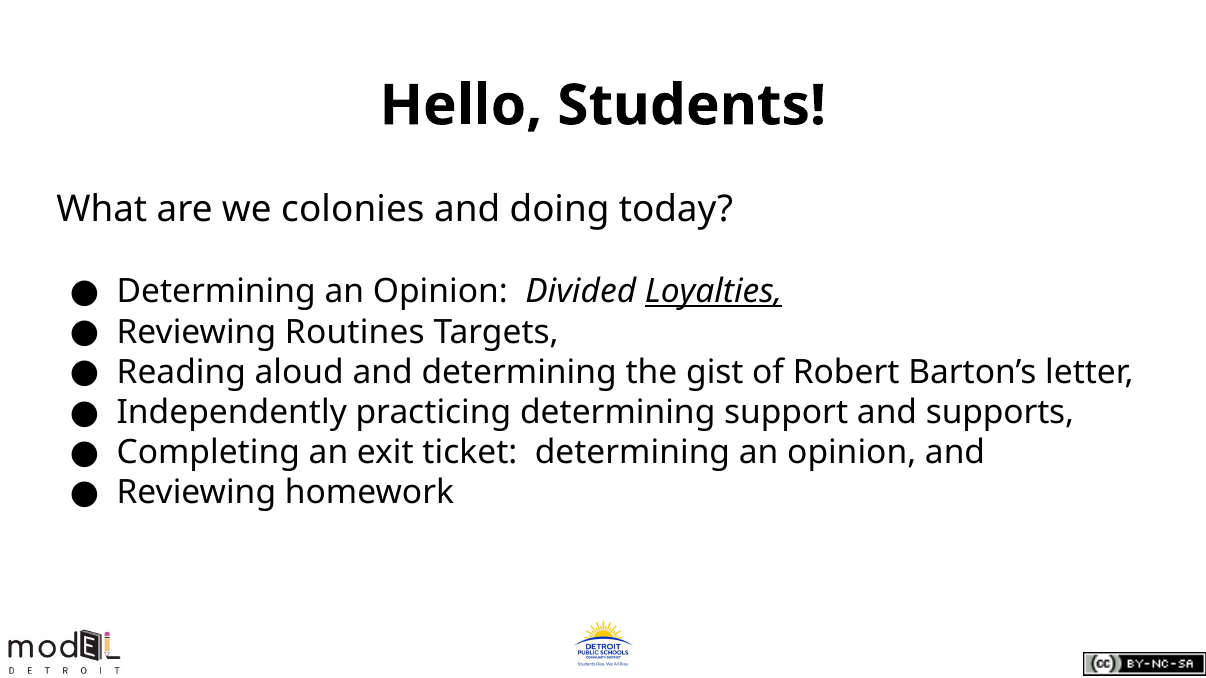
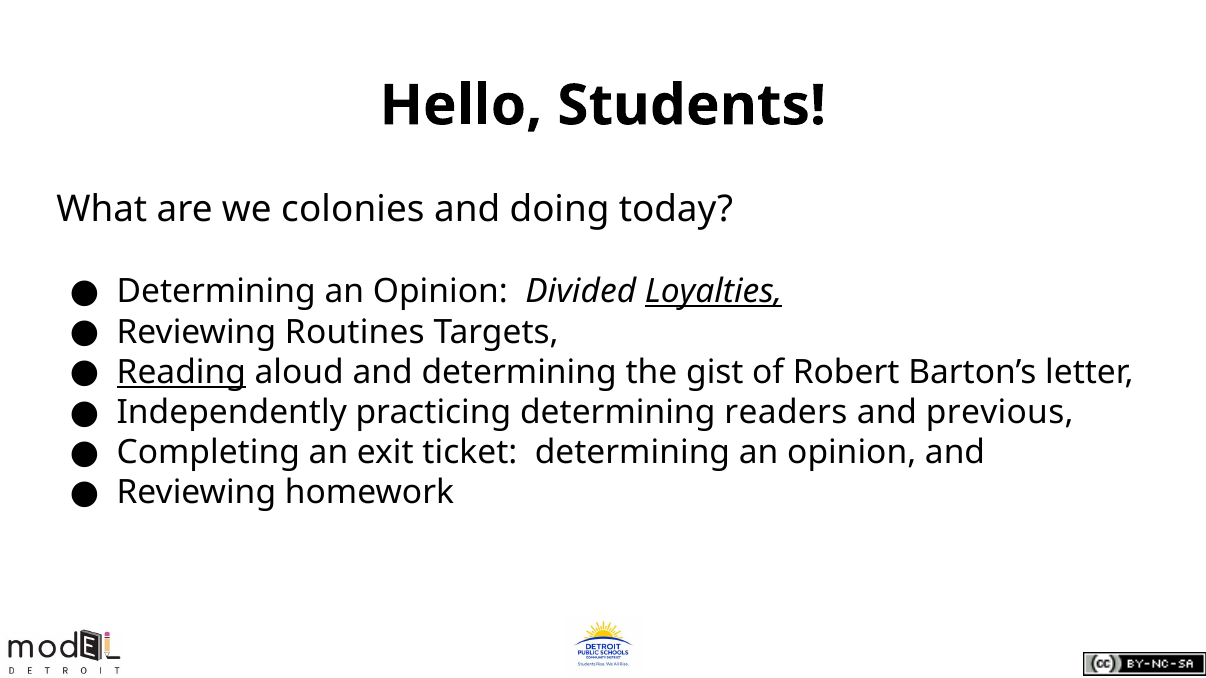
Reading underline: none -> present
support: support -> readers
supports: supports -> previous
